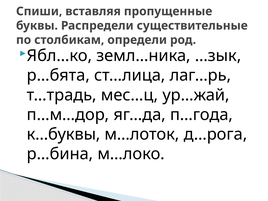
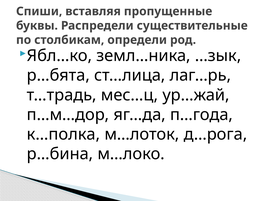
к…буквы: к…буквы -> к…полка
